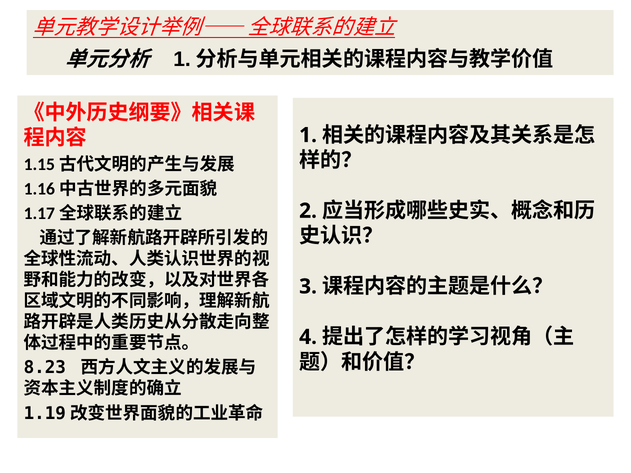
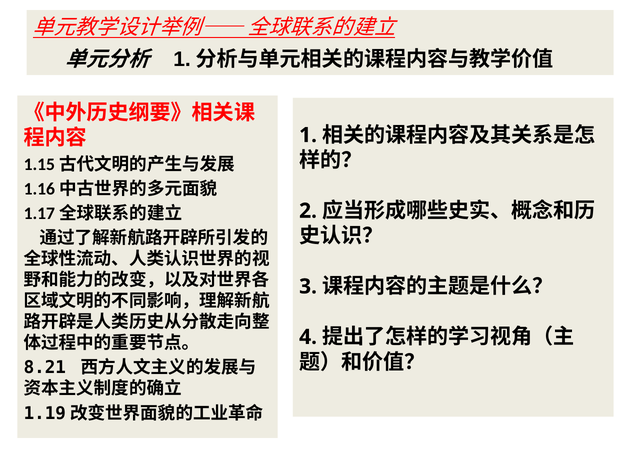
8.23: 8.23 -> 8.21
